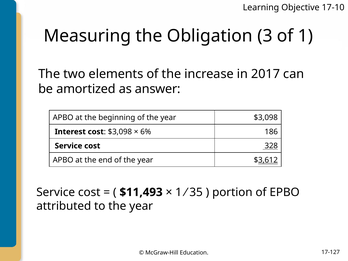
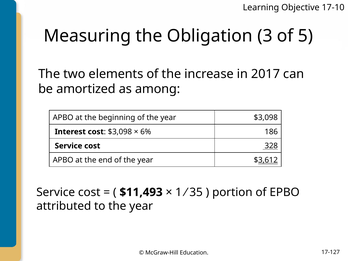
of 1: 1 -> 5
answer: answer -> among
